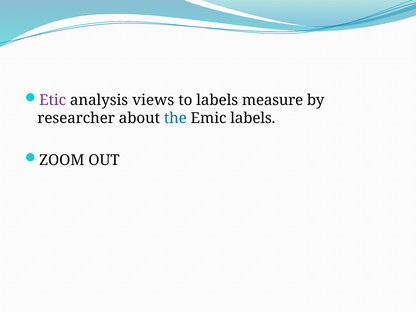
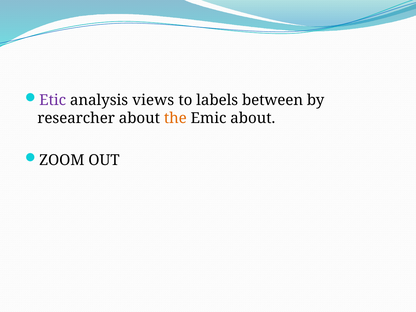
measure: measure -> between
the colour: blue -> orange
Emic labels: labels -> about
